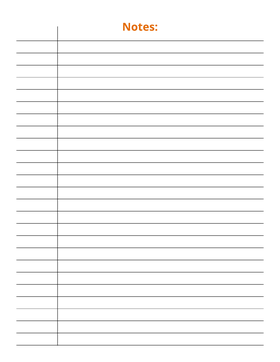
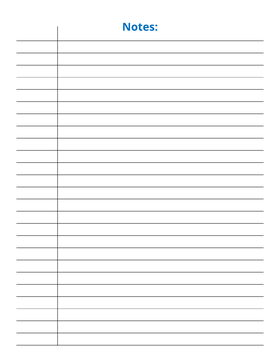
Notes colour: orange -> blue
